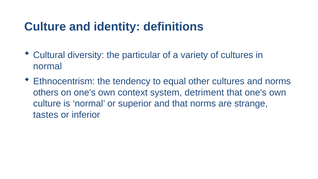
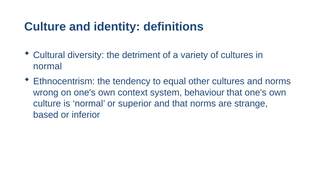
particular: particular -> detriment
others: others -> wrong
detriment: detriment -> behaviour
tastes: tastes -> based
